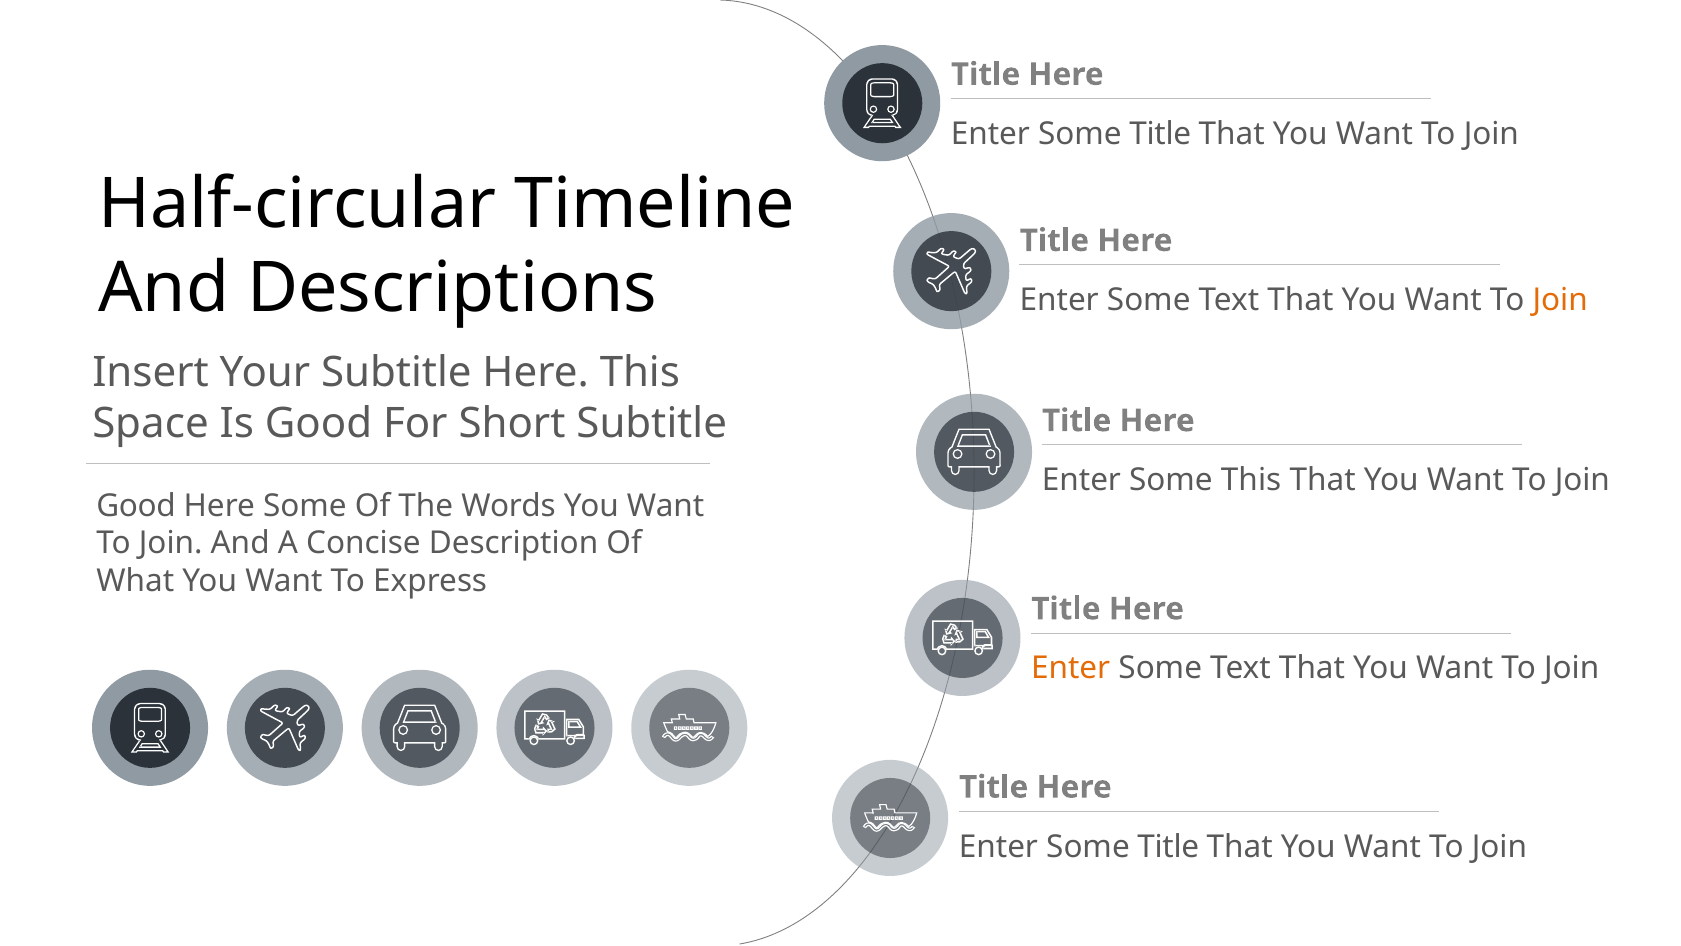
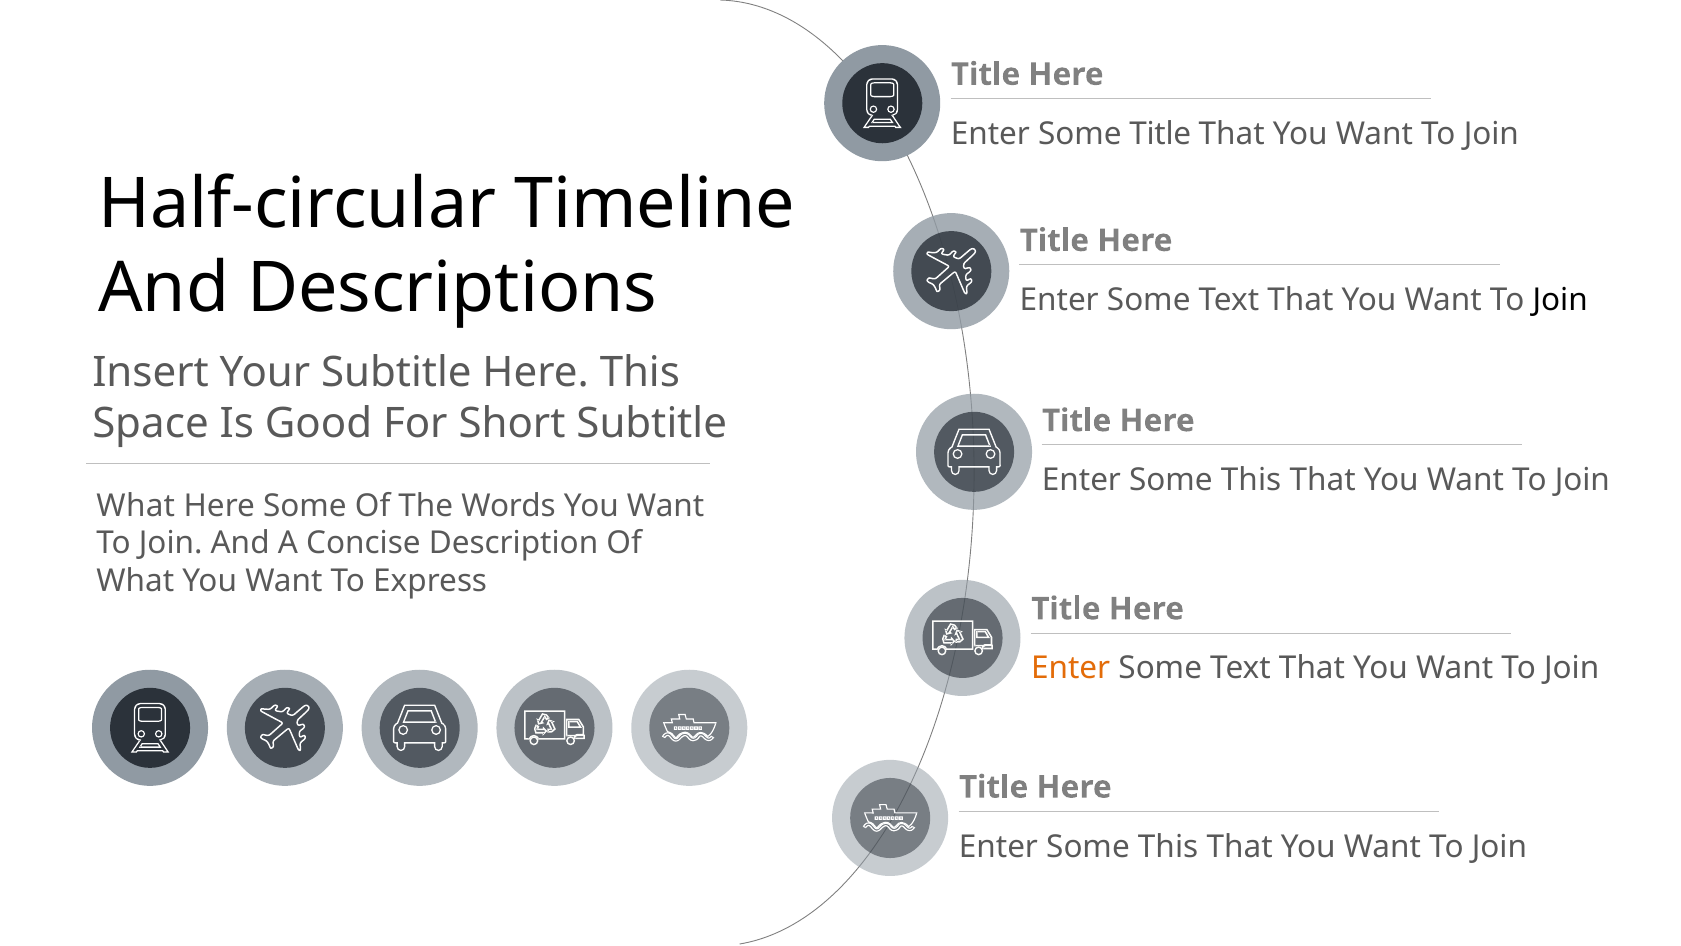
Join at (1560, 300) colour: orange -> black
Good at (136, 505): Good -> What
Title at (1168, 846): Title -> This
